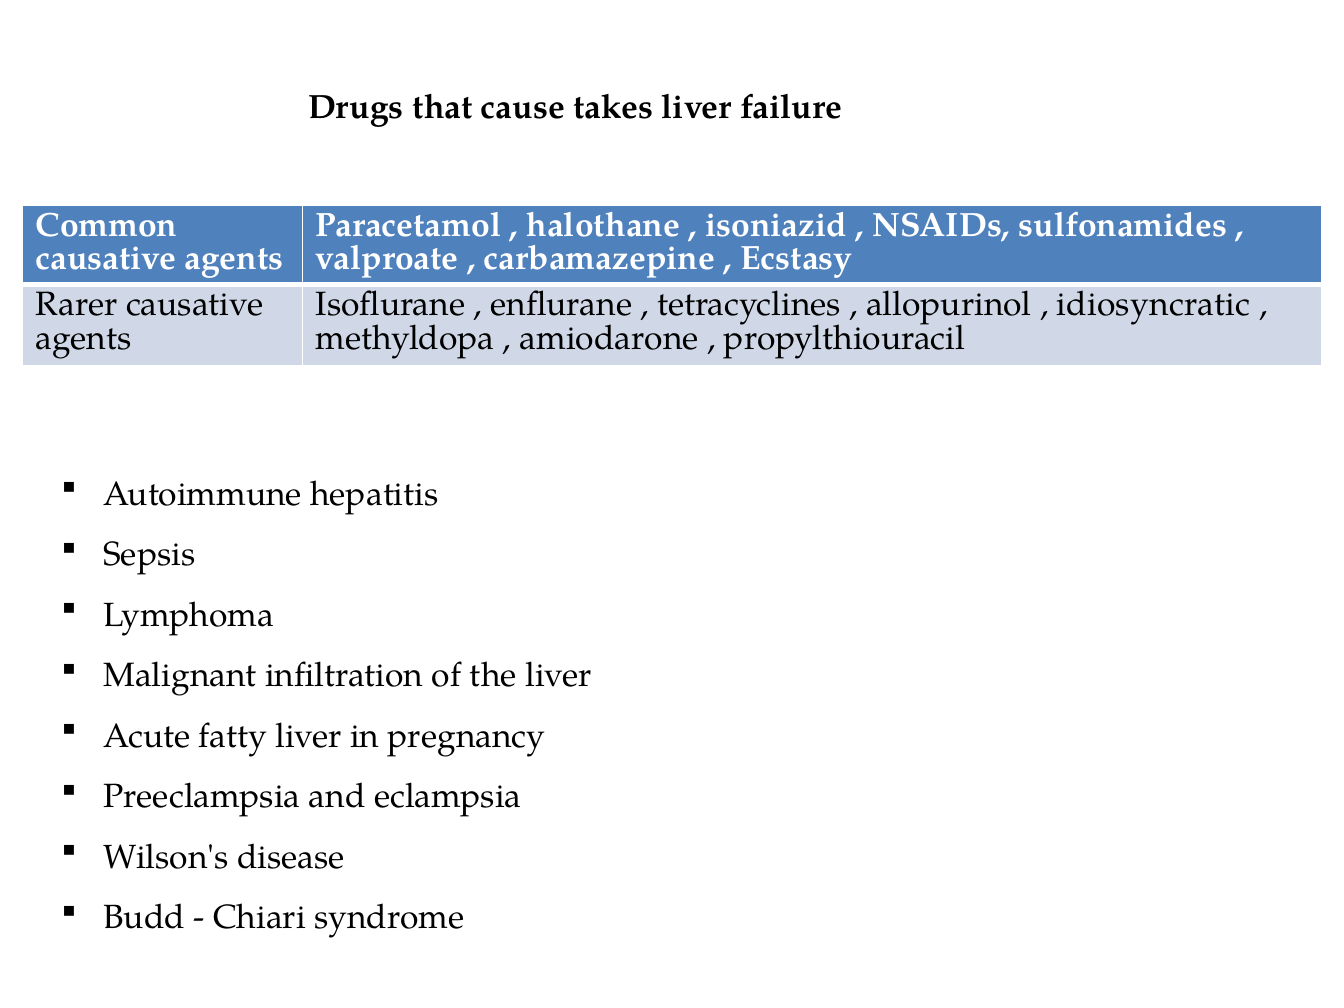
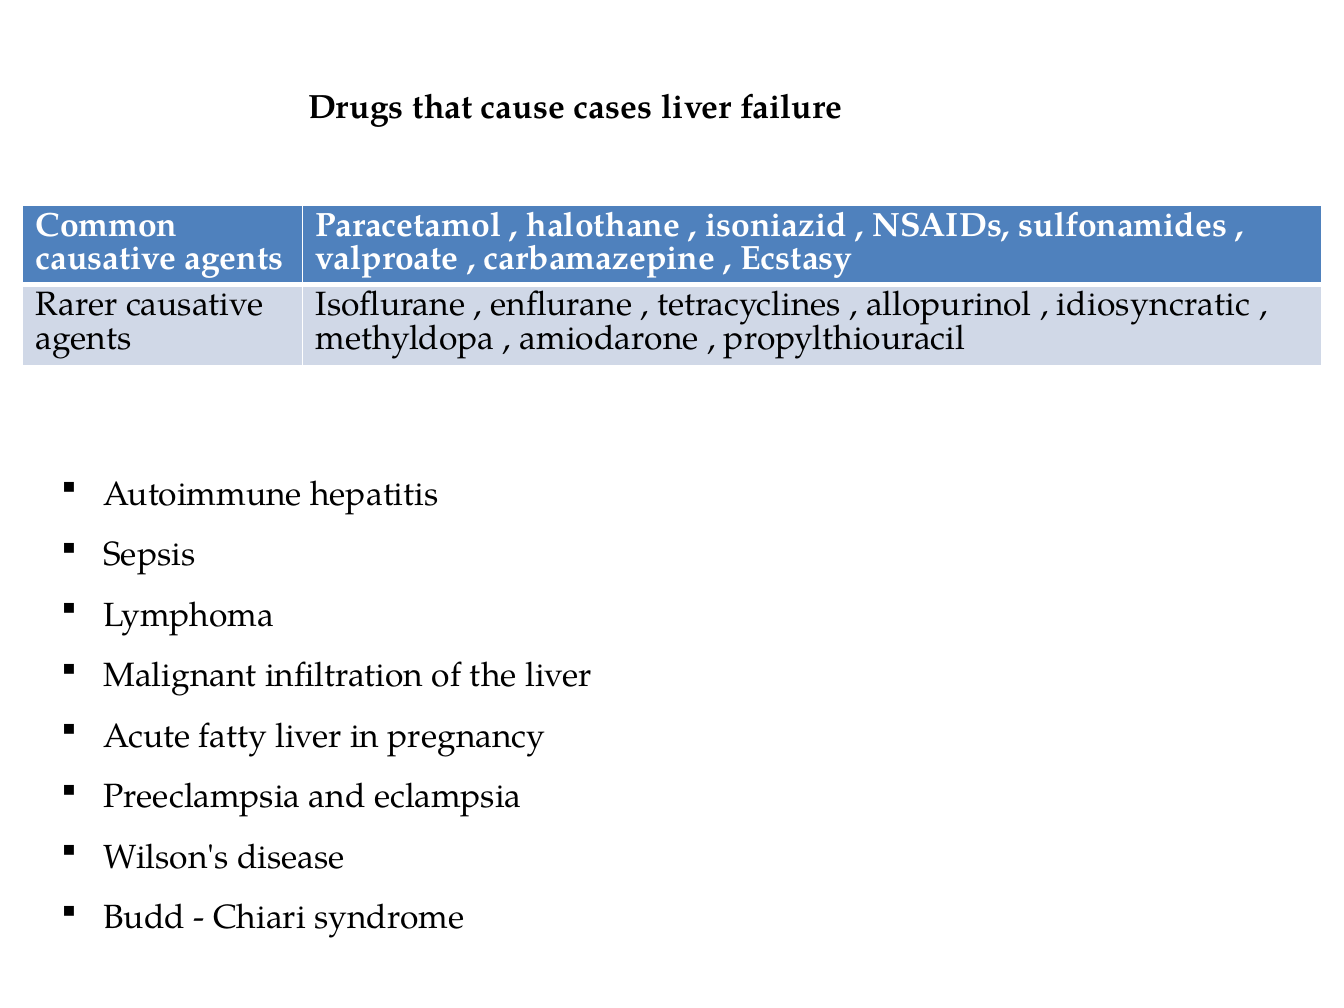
takes: takes -> cases
